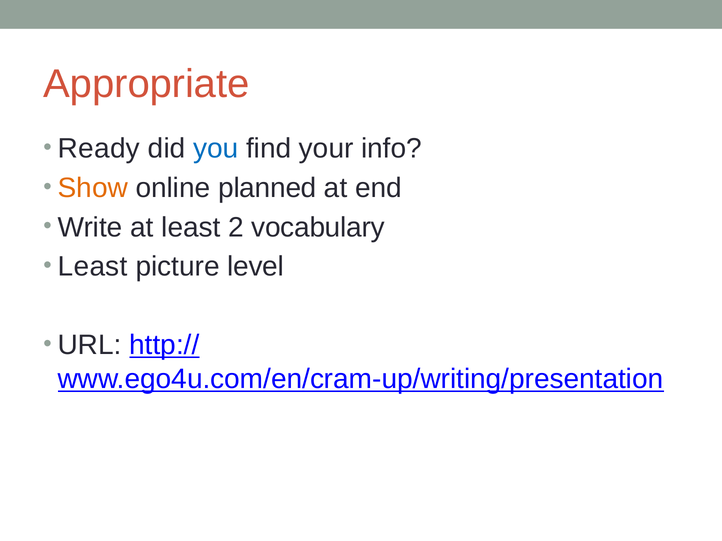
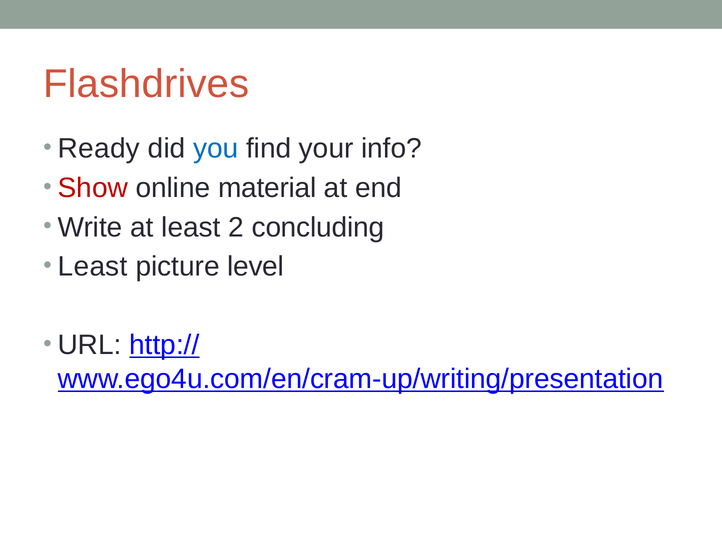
Appropriate: Appropriate -> Flashdrives
Show colour: orange -> red
planned: planned -> material
vocabulary: vocabulary -> concluding
